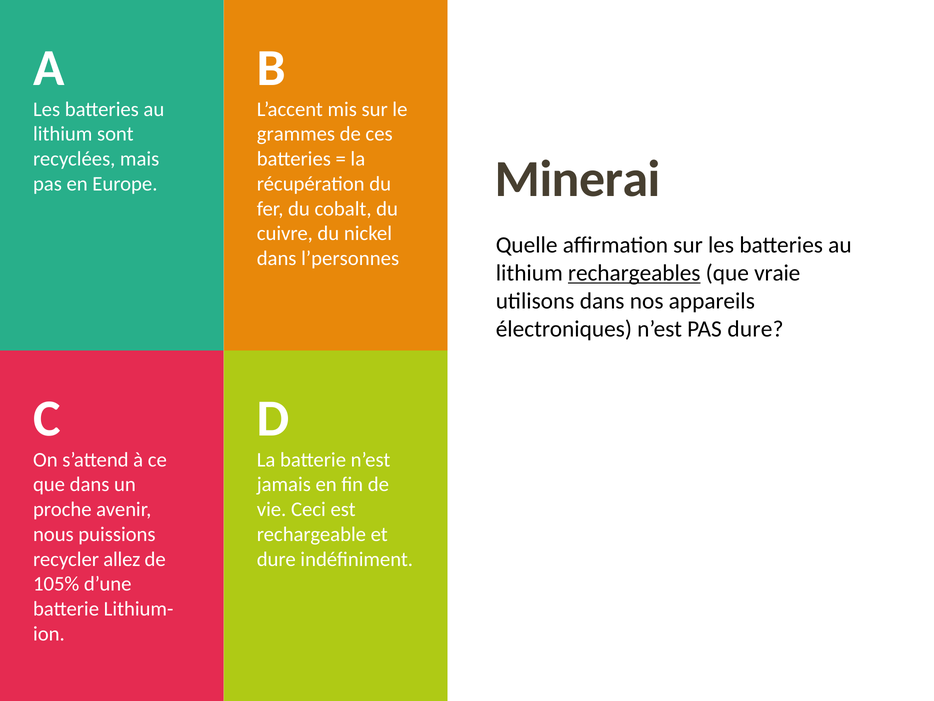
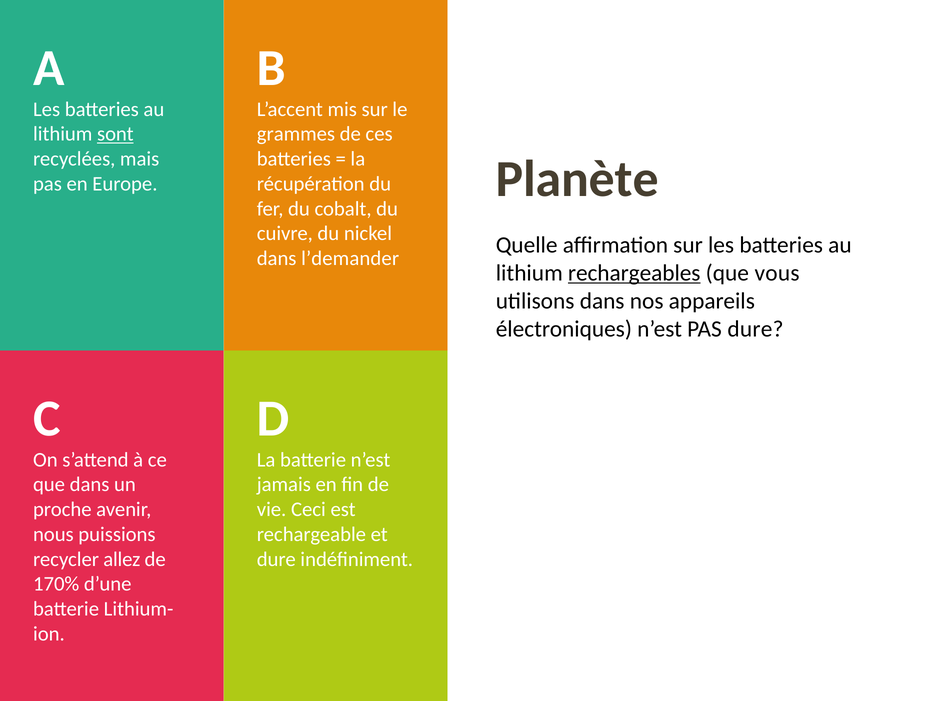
sont underline: none -> present
Minerai: Minerai -> Planète
l’personnes: l’personnes -> l’demander
vraie: vraie -> vous
105%: 105% -> 170%
